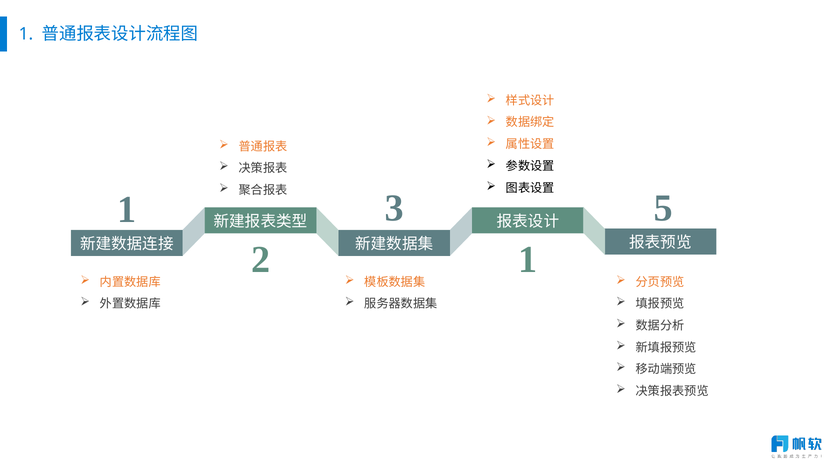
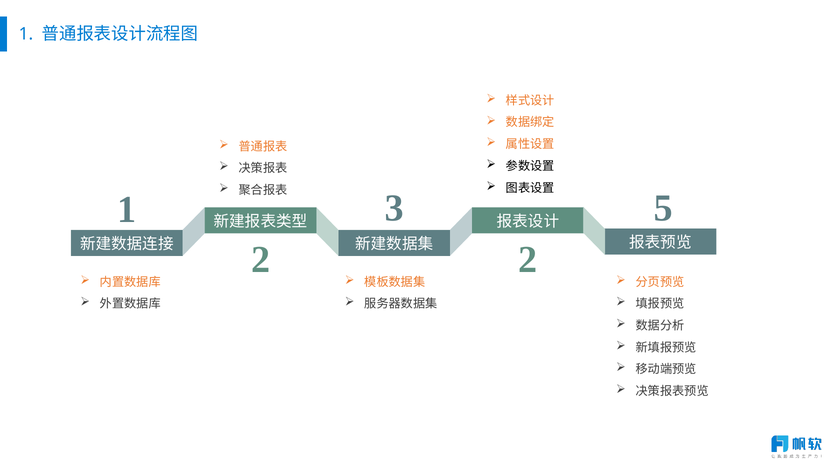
2 1: 1 -> 2
